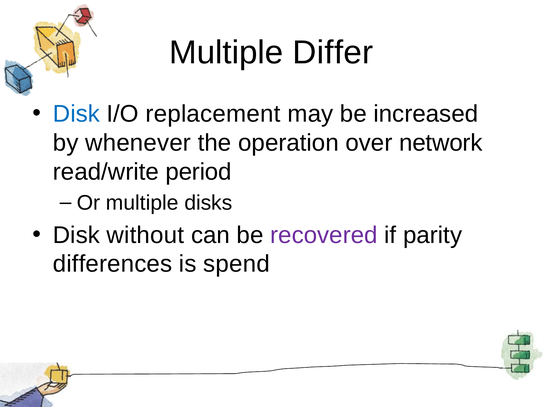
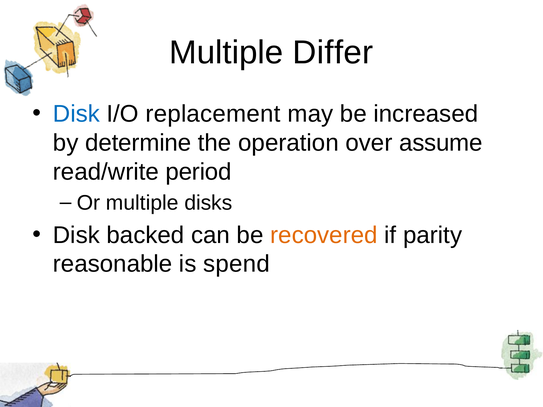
whenever: whenever -> determine
network: network -> assume
without: without -> backed
recovered colour: purple -> orange
differences: differences -> reasonable
